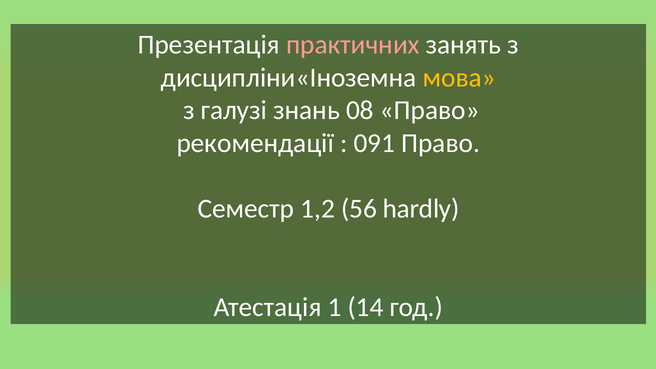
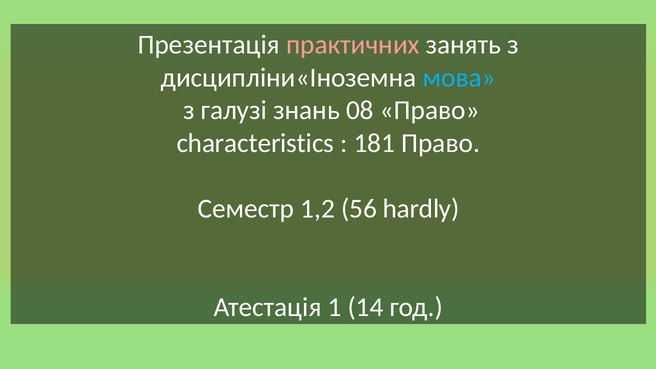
мова colour: yellow -> light blue
рекомендації: рекомендації -> characteristics
091: 091 -> 181
